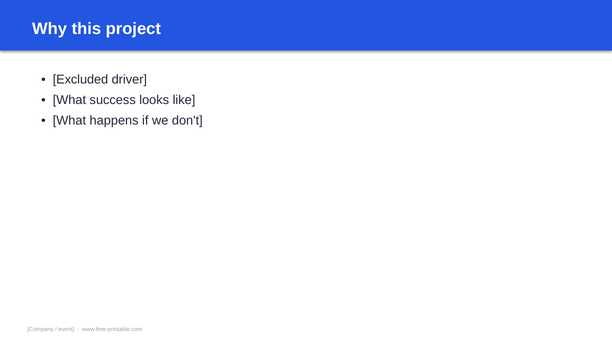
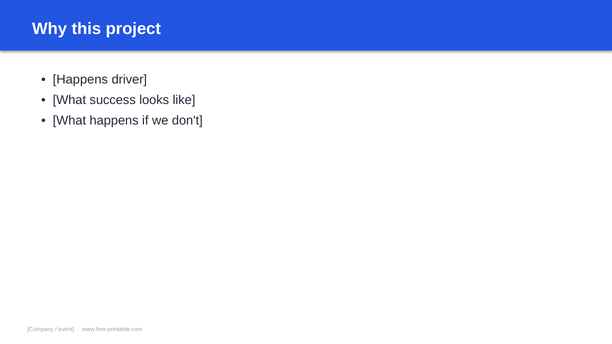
Excluded at (80, 80): Excluded -> Happens
